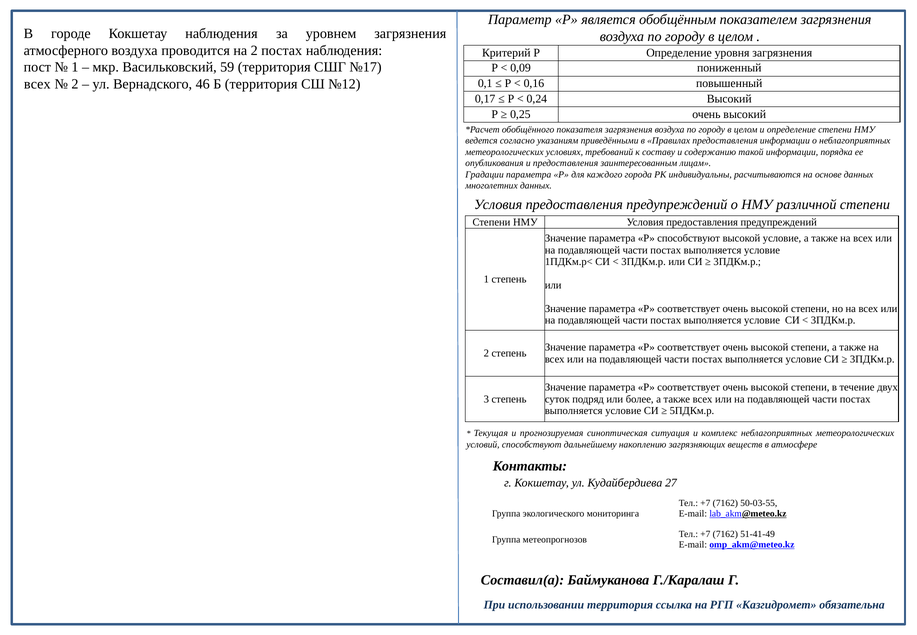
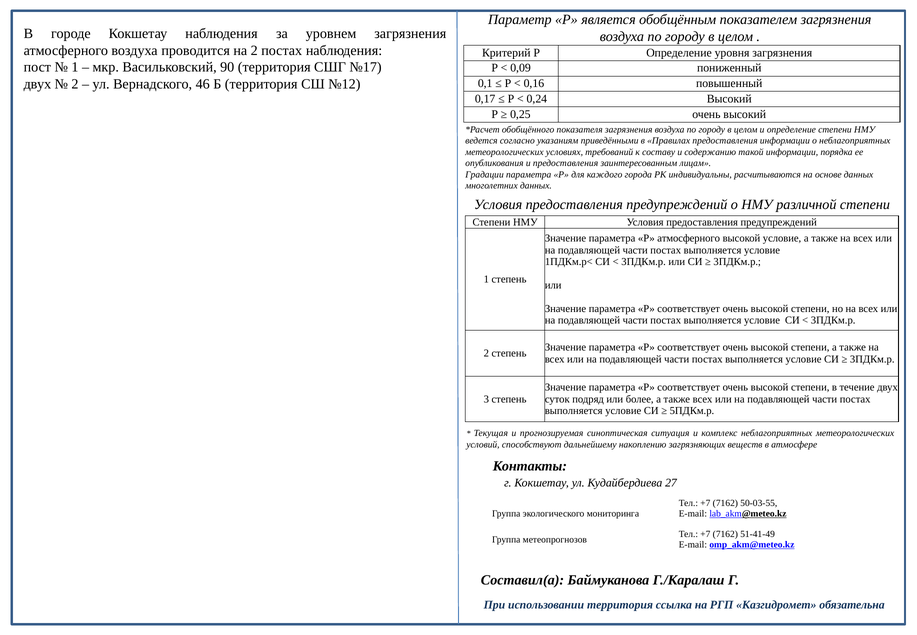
59: 59 -> 90
всех at (37, 84): всех -> двух
Р способствуют: способствуют -> атмосферного
